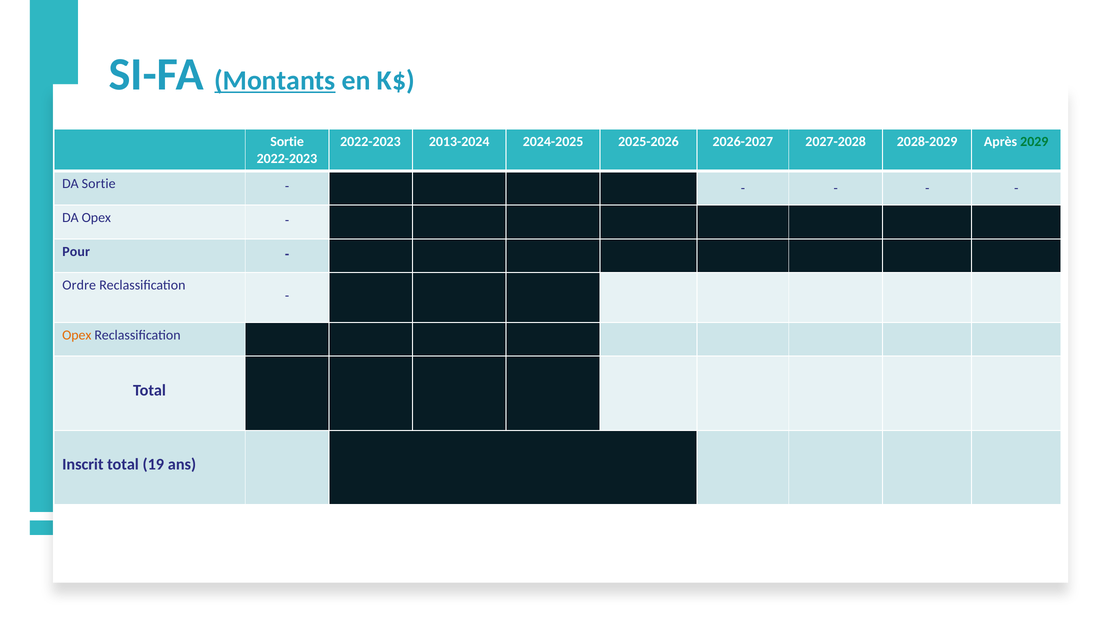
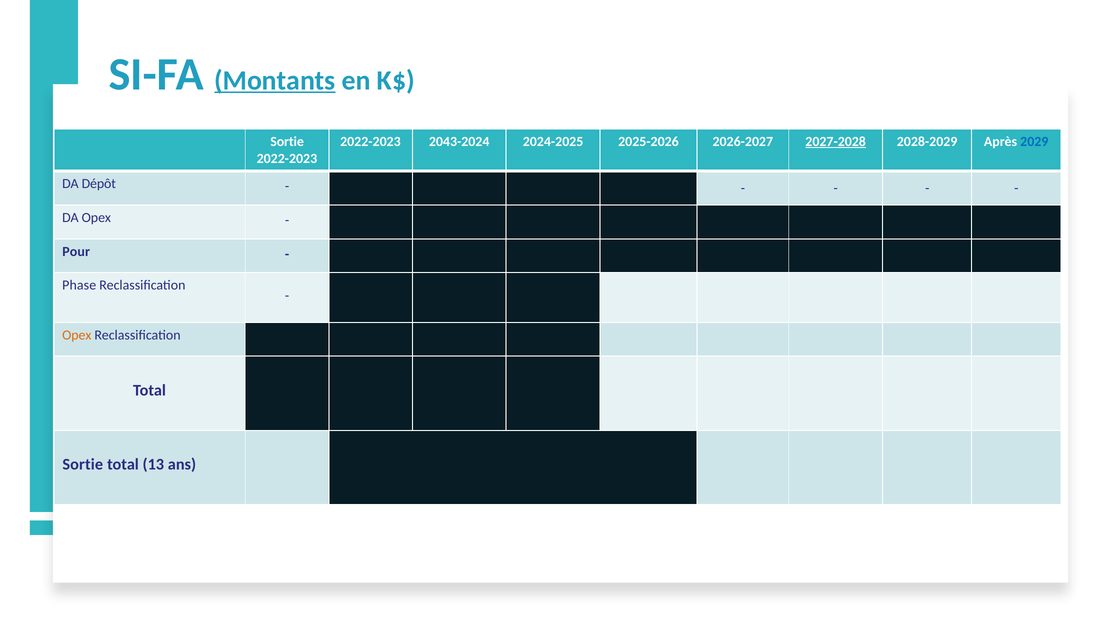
2013-2024: 2013-2024 -> 2043-2024
2027-2028 underline: none -> present
2029 colour: green -> blue
DA Sortie: Sortie -> Dépôt
Ordre: Ordre -> Phase
Inscrit at (83, 465): Inscrit -> Sortie
19: 19 -> 13
